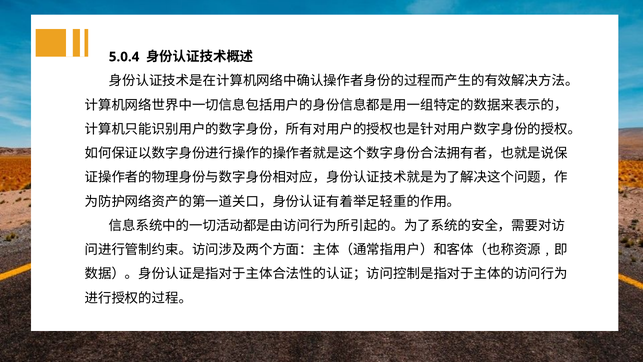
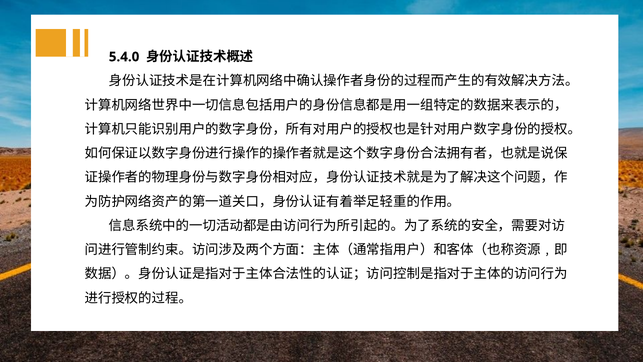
5.0.4: 5.0.4 -> 5.4.0
